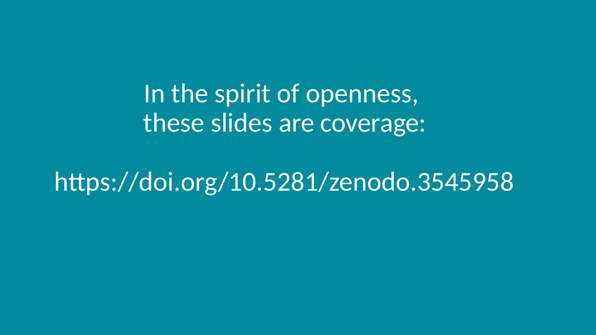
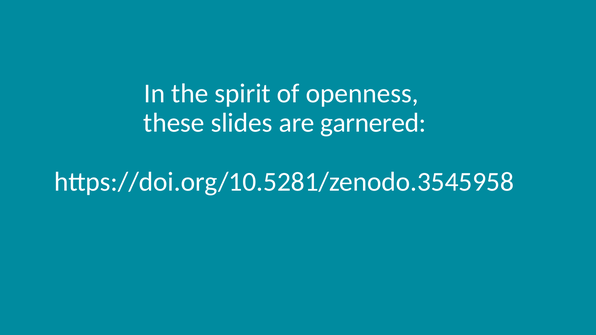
coverage: coverage -> garnered
